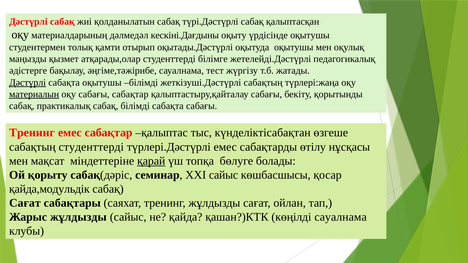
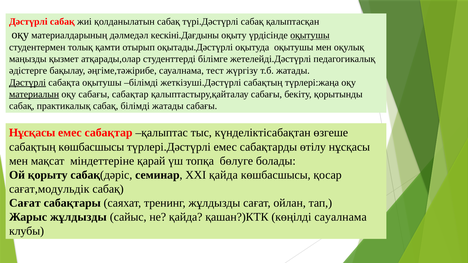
оқытушы at (310, 35) underline: none -> present
білімді сабақта: сабақта -> жатады
Тренинг at (32, 133): Тренинг -> Нұсқасы
сабақтың студенттерді: студенттерді -> көшбасшысы
қарай underline: present -> none
ХХІ сайыс: сайыс -> қайда
қайда,модульдік: қайда,модульдік -> сағат,модульдік
